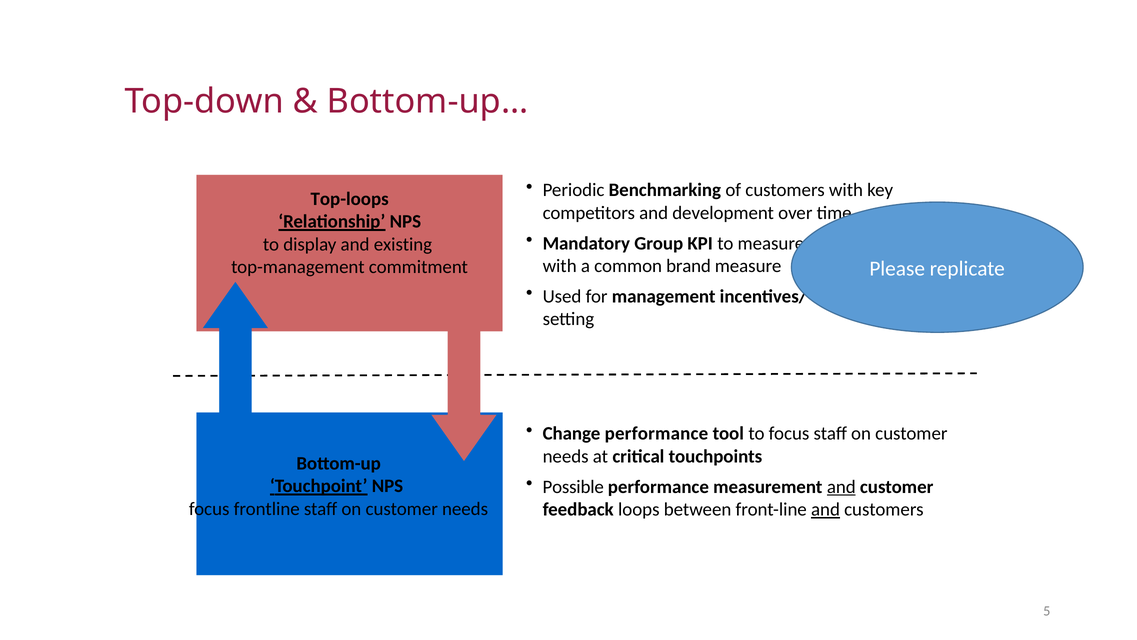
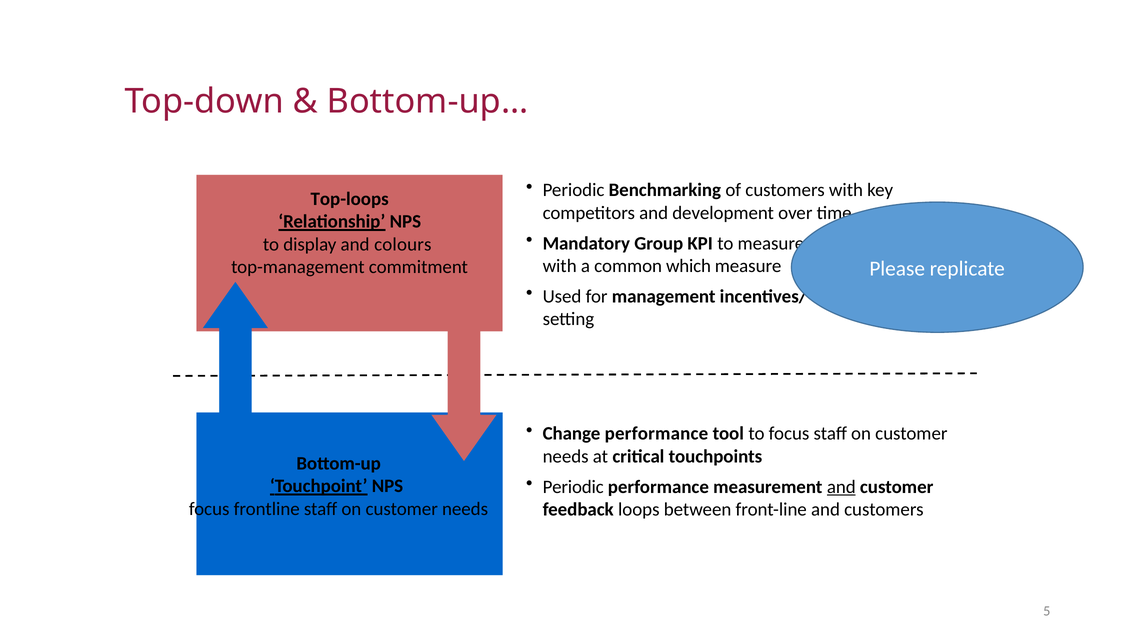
existing: existing -> colours
common brand: brand -> which
Possible at (573, 486): Possible -> Periodic
and at (826, 509) underline: present -> none
